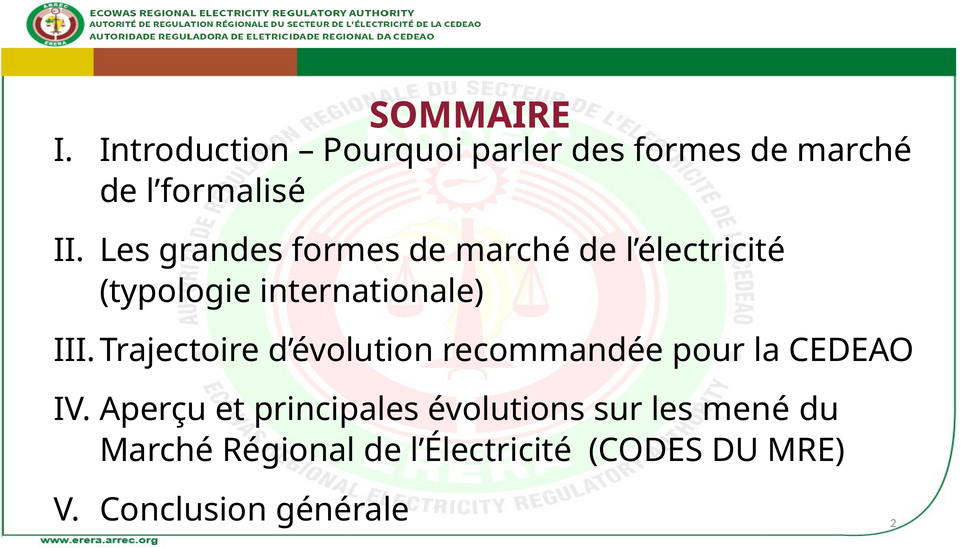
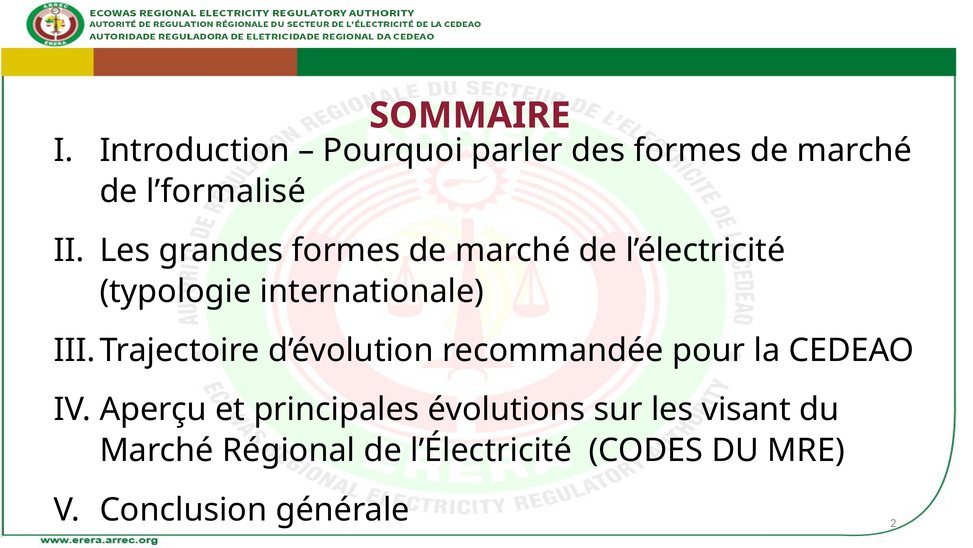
mené: mené -> visant
